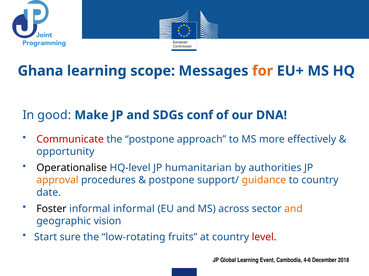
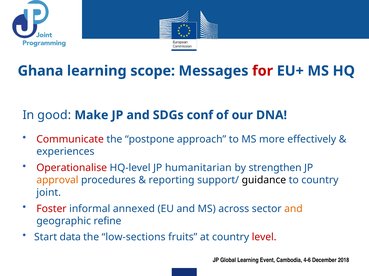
for colour: orange -> red
opportunity: opportunity -> experiences
Operationalise colour: black -> red
authorities: authorities -> strengthen
postpone at (172, 181): postpone -> reporting
guidance colour: orange -> black
date: date -> joint
Foster colour: black -> red
informal informal: informal -> annexed
vision: vision -> refine
sure: sure -> data
low-rotating: low-rotating -> low-sections
